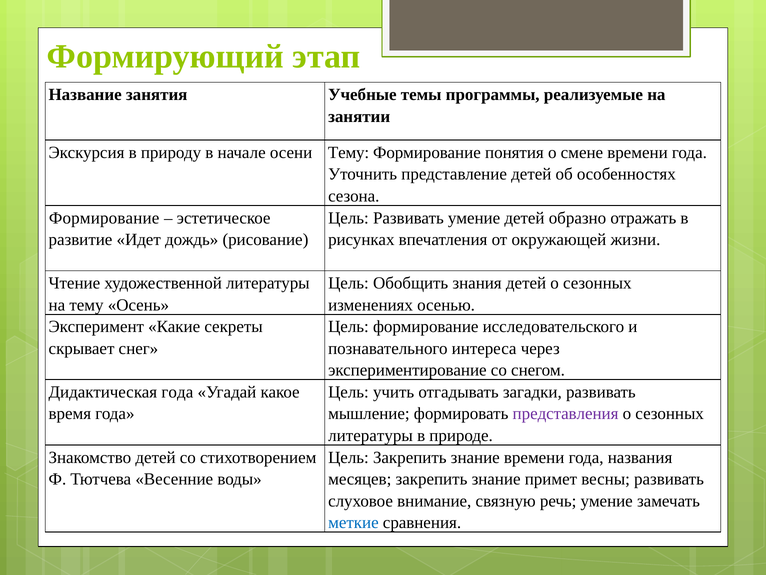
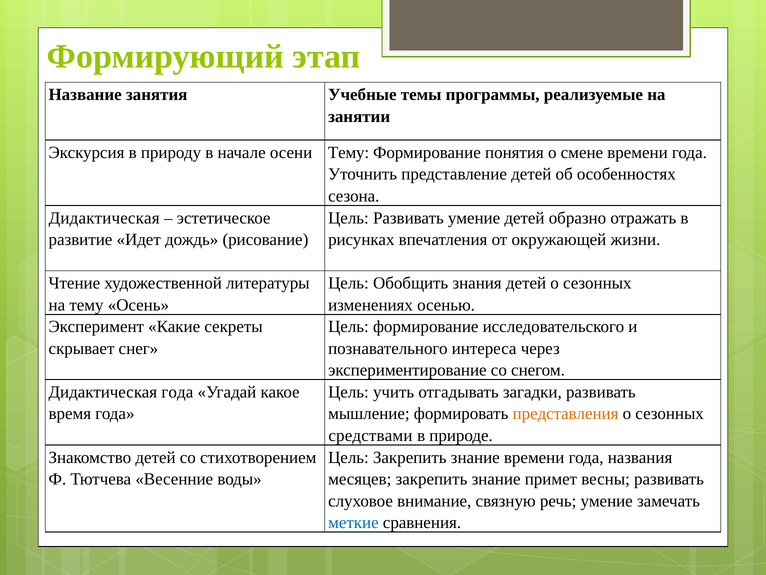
Формирование at (104, 218): Формирование -> Дидактическая
представления colour: purple -> orange
литературы at (371, 435): литературы -> средствами
